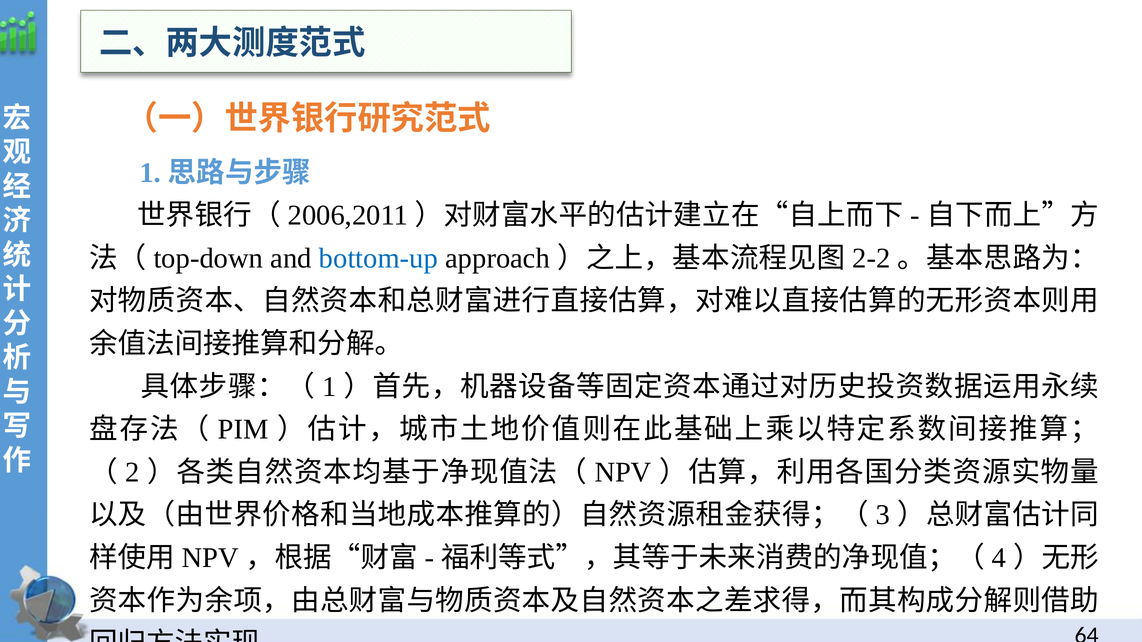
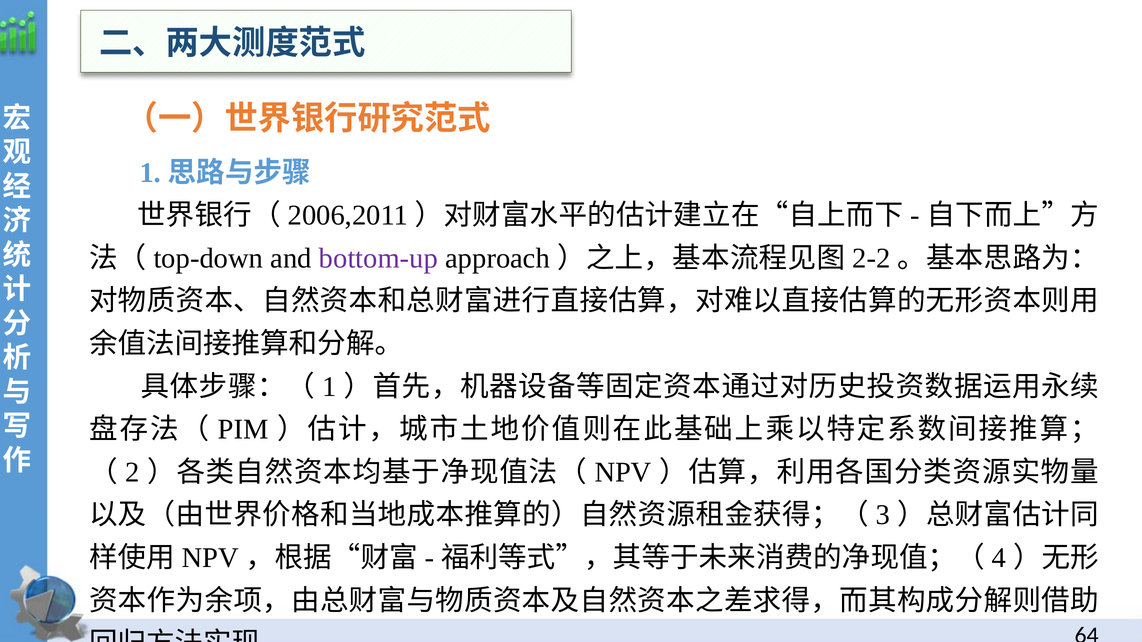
bottom-up colour: blue -> purple
